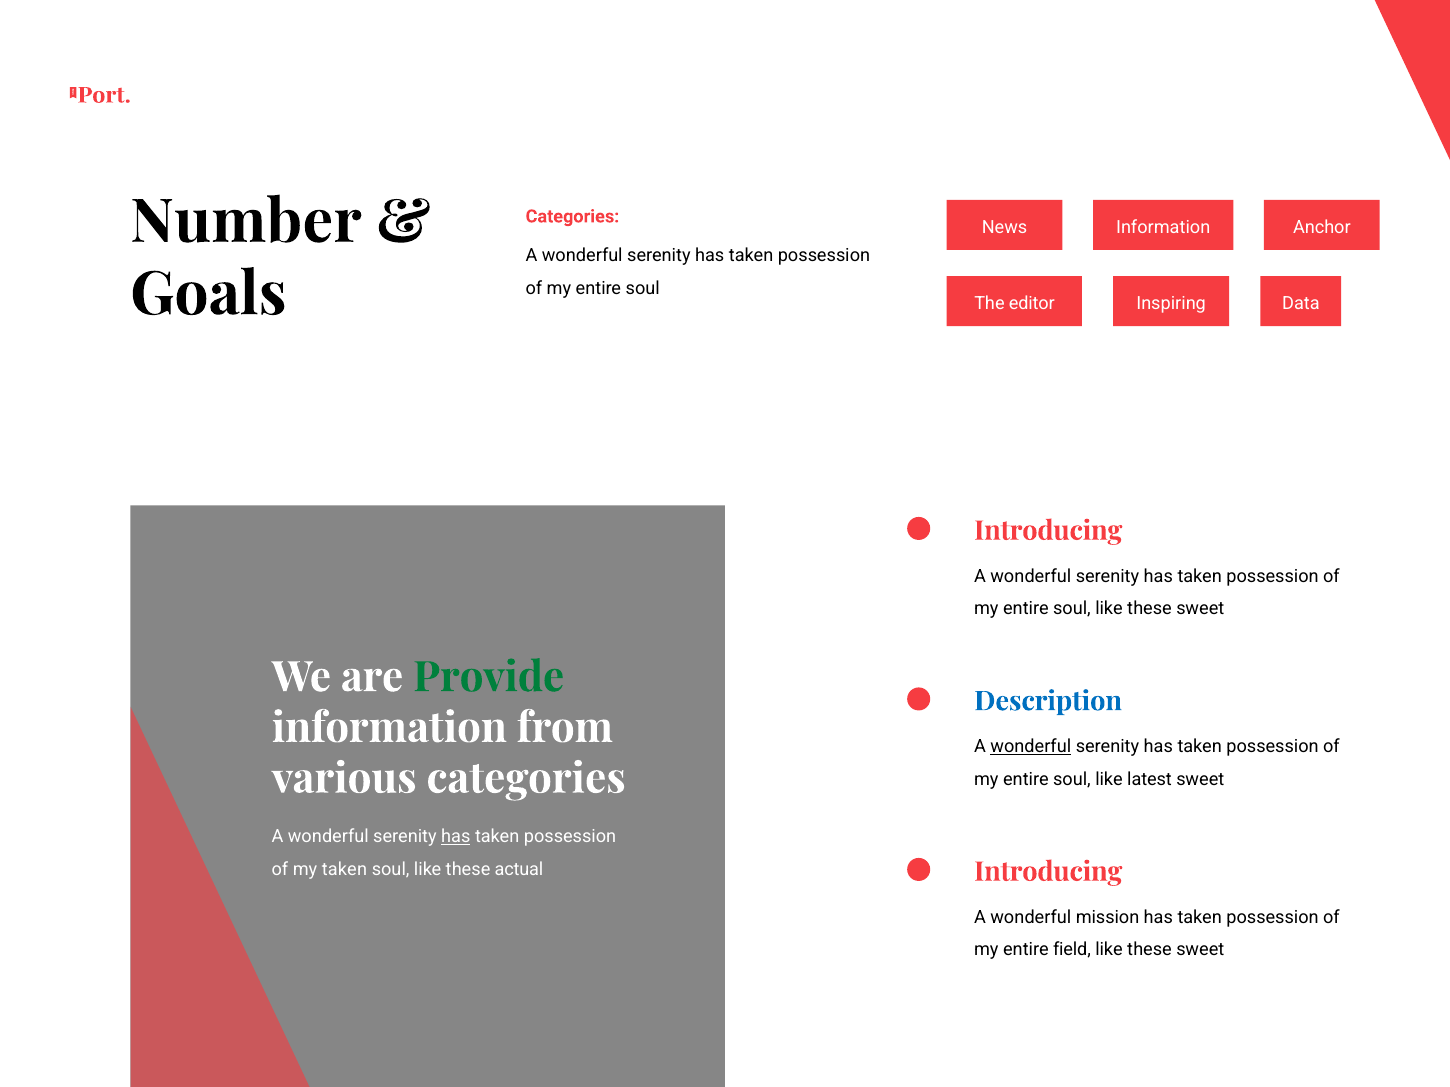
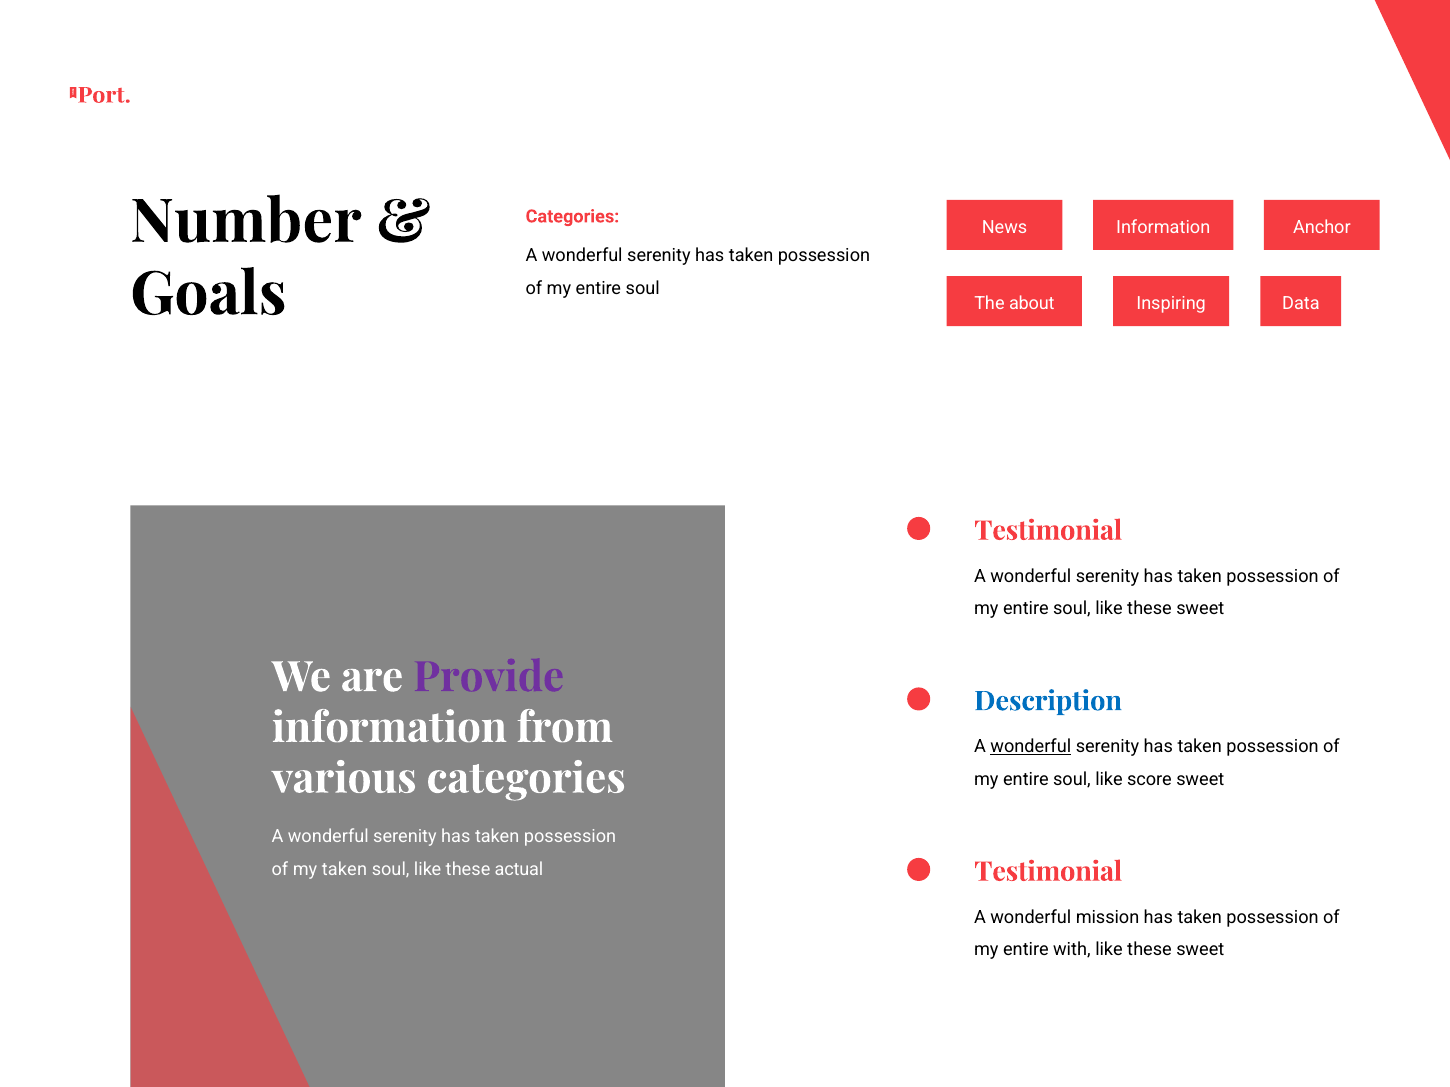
editor: editor -> about
Introducing at (1048, 531): Introducing -> Testimonial
Provide colour: green -> purple
latest: latest -> score
has at (456, 837) underline: present -> none
Introducing at (1048, 872): Introducing -> Testimonial
field: field -> with
